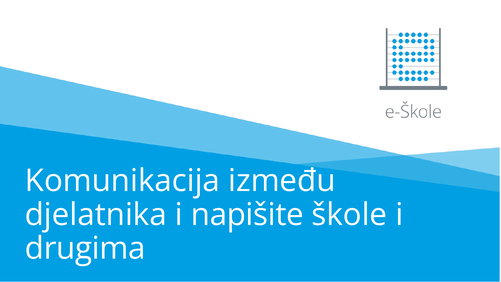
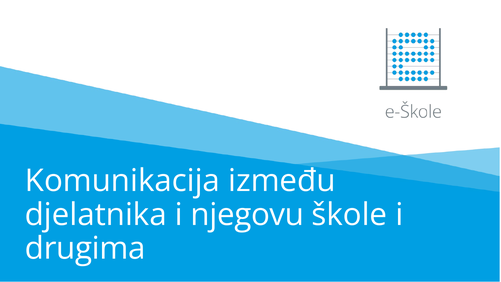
napišite: napišite -> njegovu
